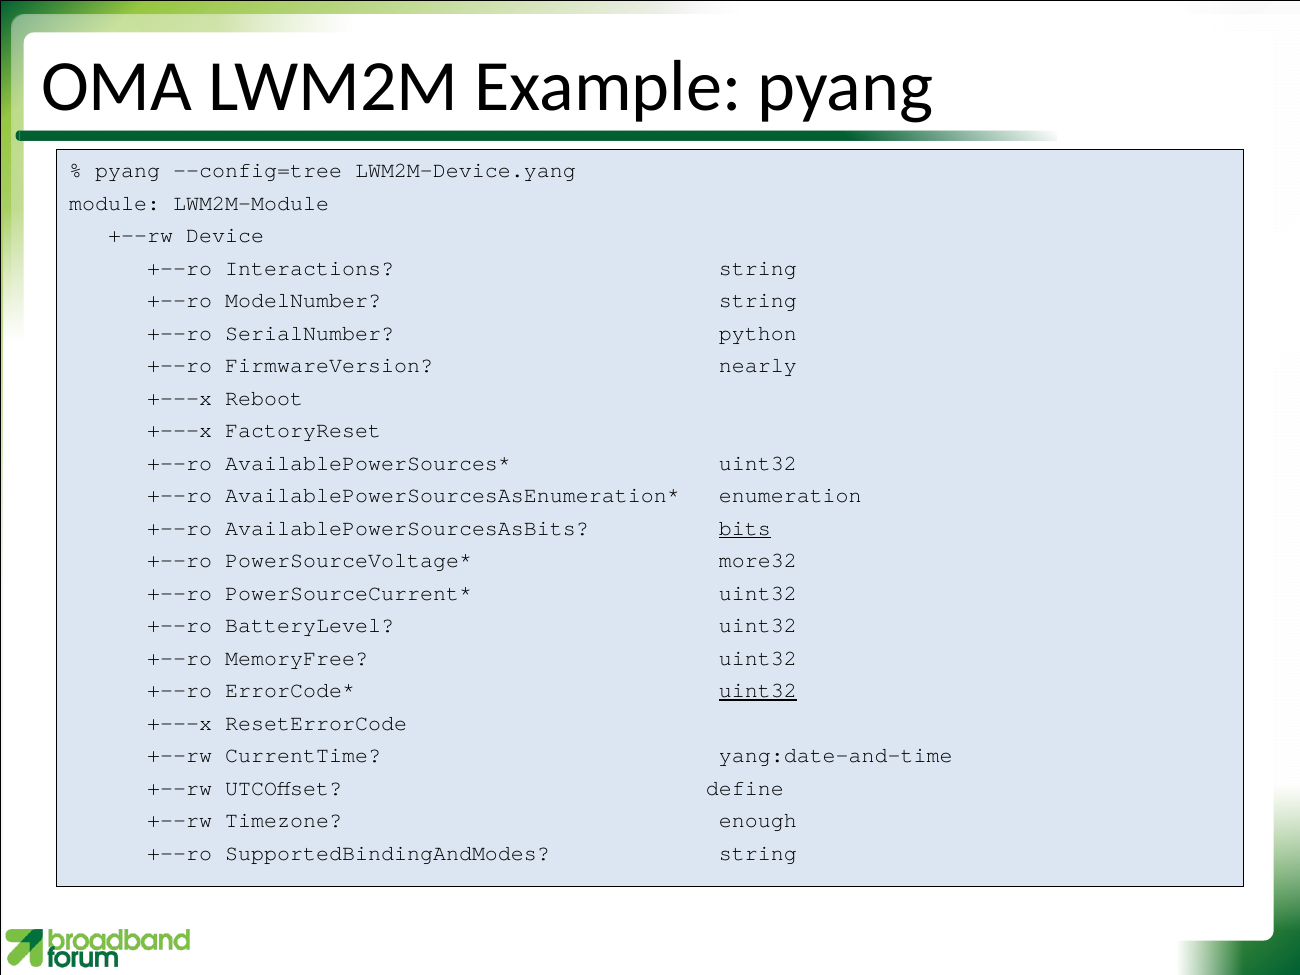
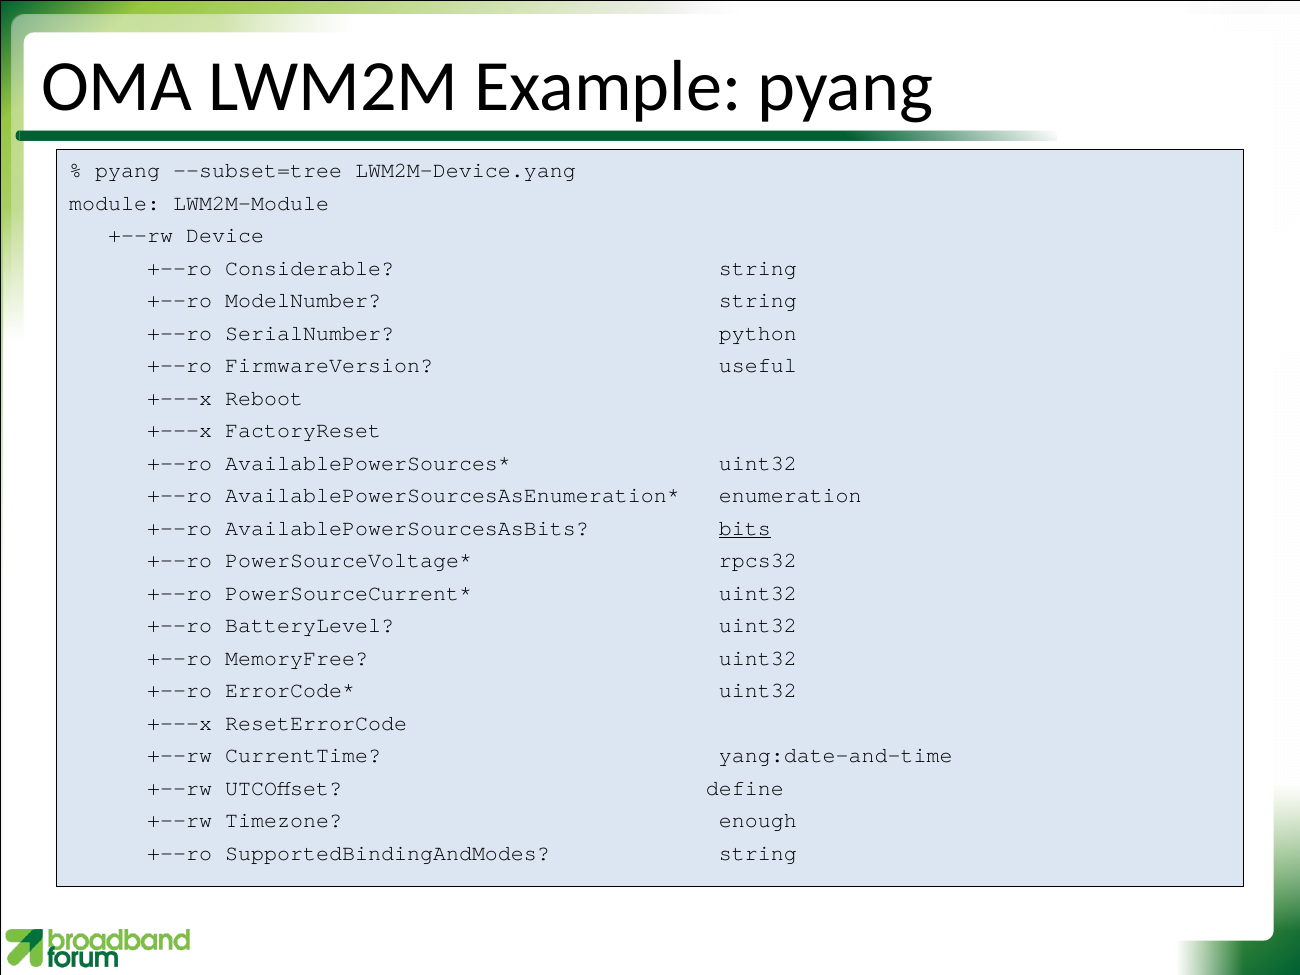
--config=tree: --config=tree -> --subset=tree
Interactions: Interactions -> Considerable
nearly: nearly -> useful
more32: more32 -> rpcs32
uint32 at (758, 691) underline: present -> none
